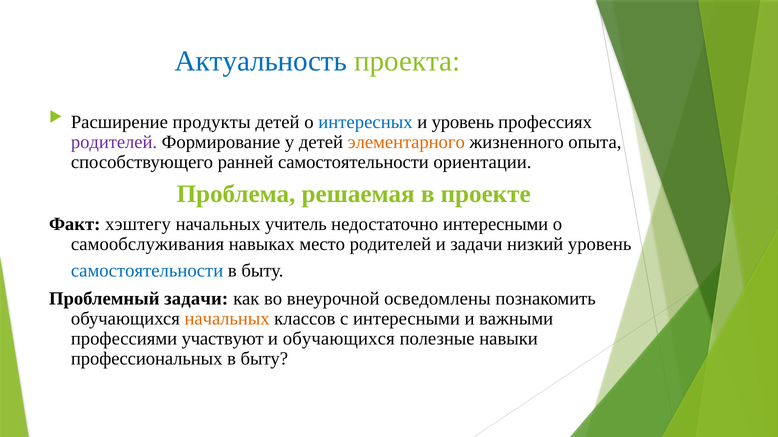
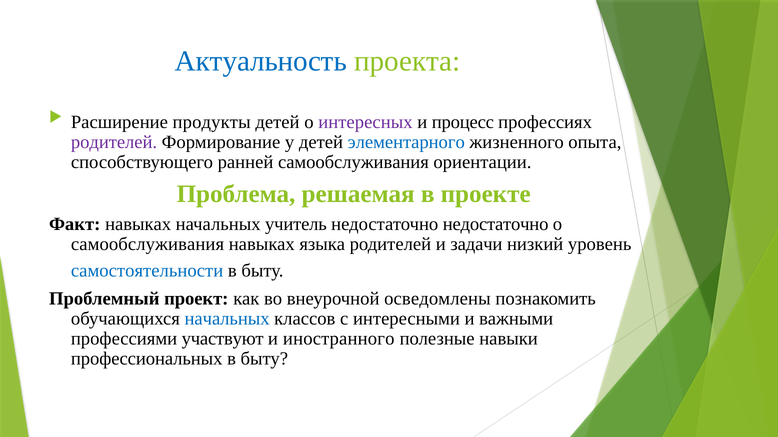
интересных colour: blue -> purple
и уровень: уровень -> процесс
элементарного colour: orange -> blue
ранней самостоятельности: самостоятельности -> самообслуживания
Факт хэштегу: хэштегу -> навыках
недостаточно интересными: интересными -> недостаточно
место: место -> языка
Проблемный задачи: задачи -> проект
начальных at (227, 319) colour: orange -> blue
и обучающихся: обучающихся -> иностранного
